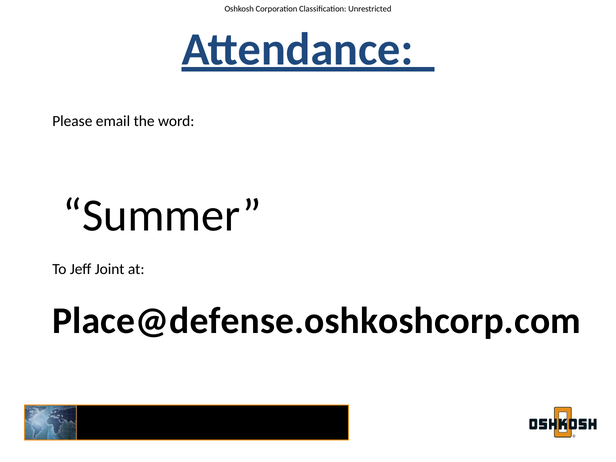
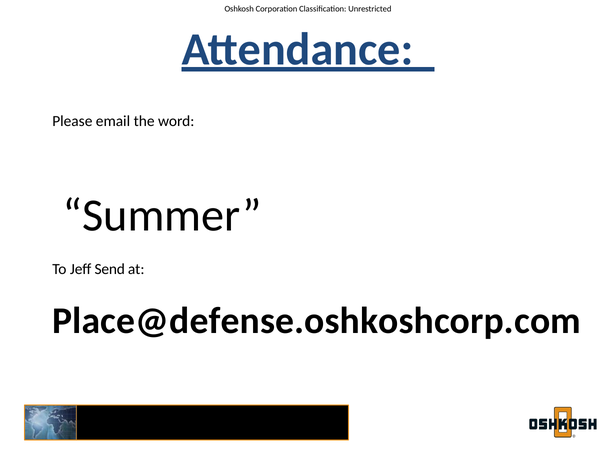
Joint: Joint -> Send
